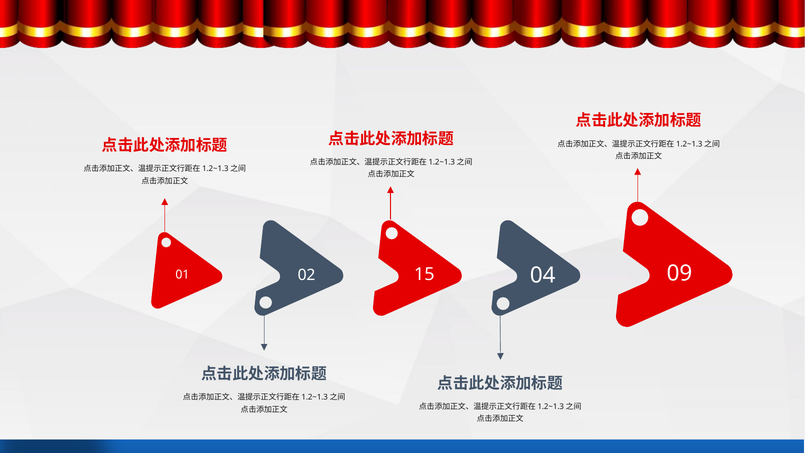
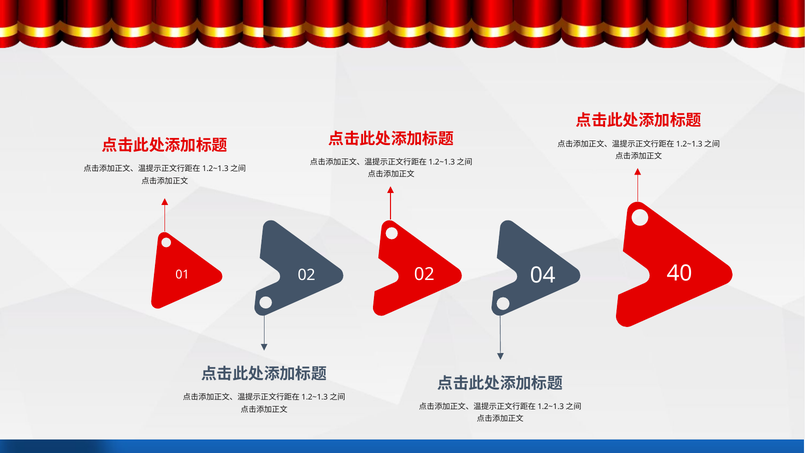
02 15: 15 -> 02
09: 09 -> 40
